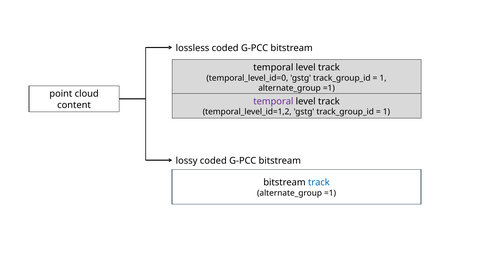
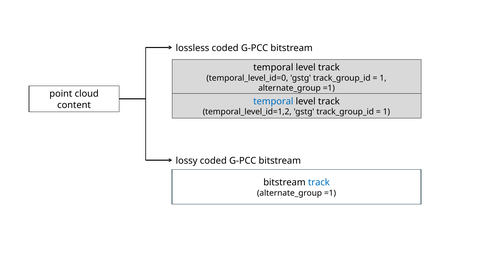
temporal at (273, 101) colour: purple -> blue
